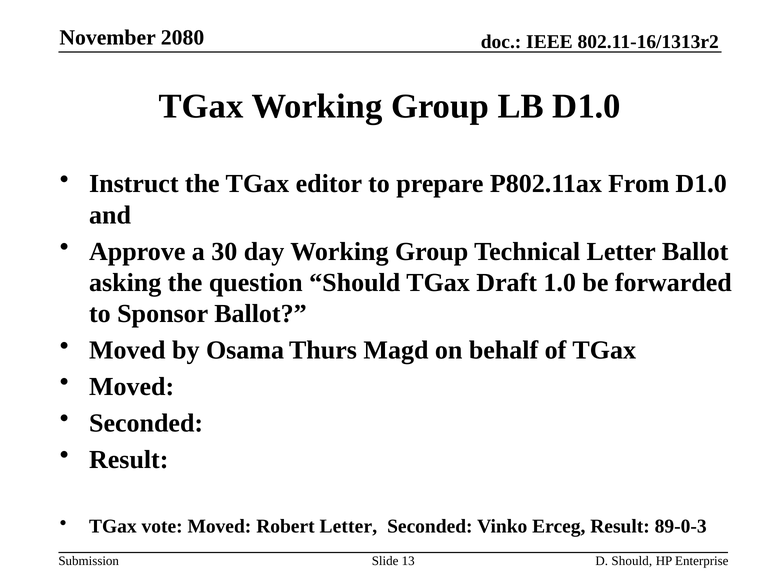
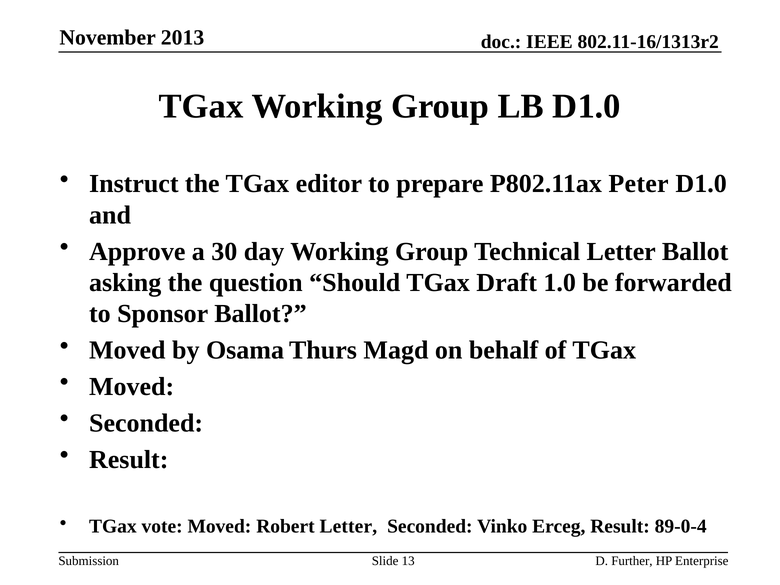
2080: 2080 -> 2013
From: From -> Peter
89-0-3: 89-0-3 -> 89-0-4
D Should: Should -> Further
